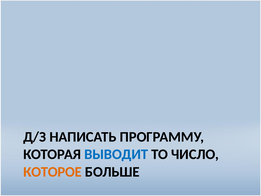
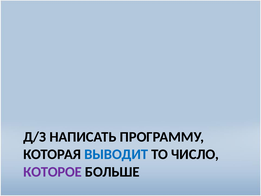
КОТОРОЕ colour: orange -> purple
